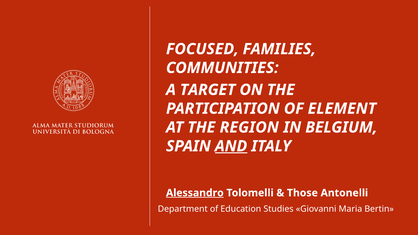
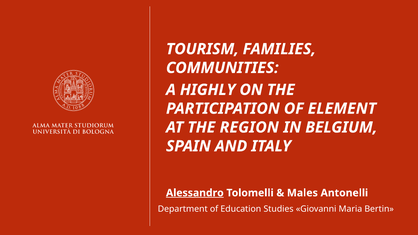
FOCUSED: FOCUSED -> TOURISM
TARGET: TARGET -> HIGHLY
AND underline: present -> none
Those: Those -> Males
